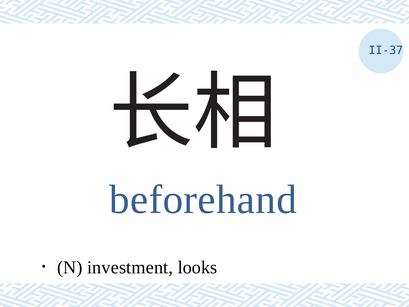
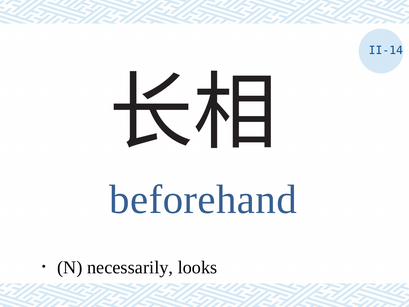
II-37: II-37 -> II-14
investment: investment -> necessarily
